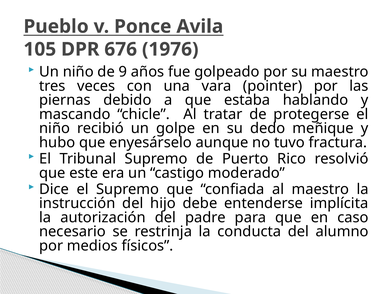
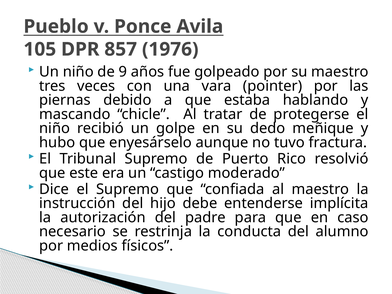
676: 676 -> 857
